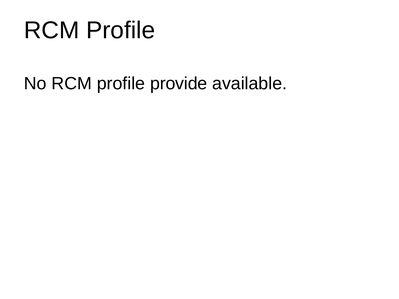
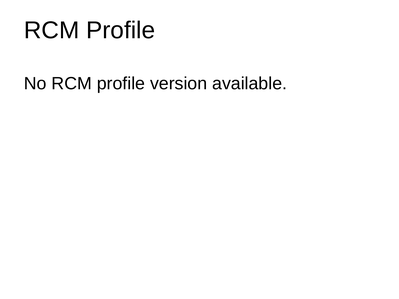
provide: provide -> version
